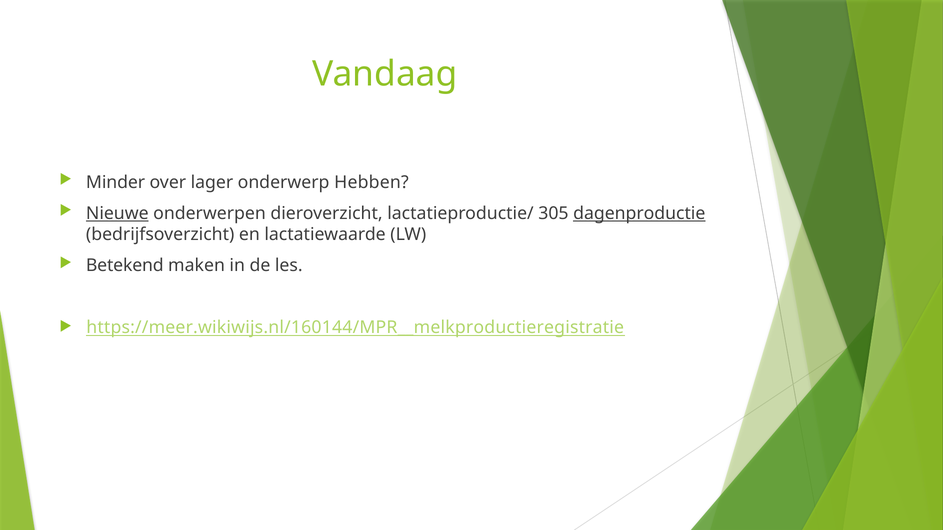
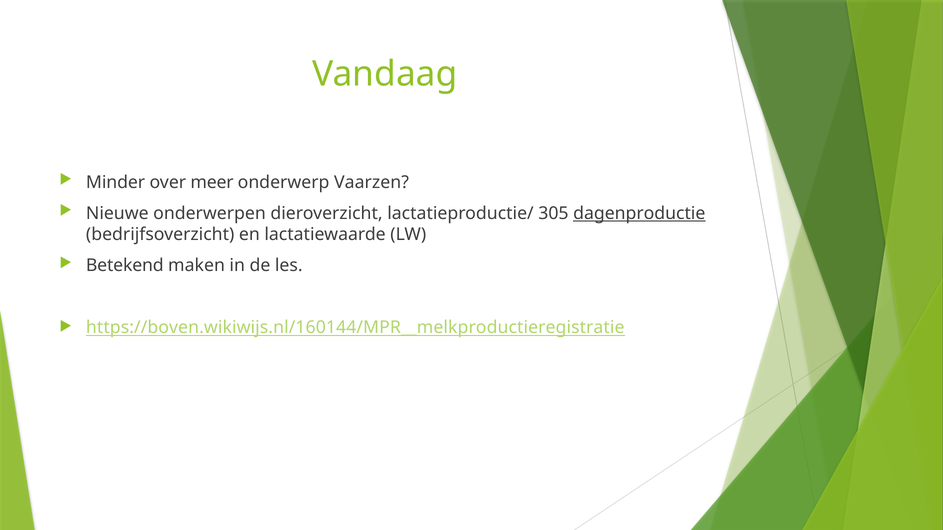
lager: lager -> meer
Hebben: Hebben -> Vaarzen
Nieuwe underline: present -> none
https://meer.wikiwijs.nl/160144/MPR__melkproductieregistratie: https://meer.wikiwijs.nl/160144/MPR__melkproductieregistratie -> https://boven.wikiwijs.nl/160144/MPR__melkproductieregistratie
